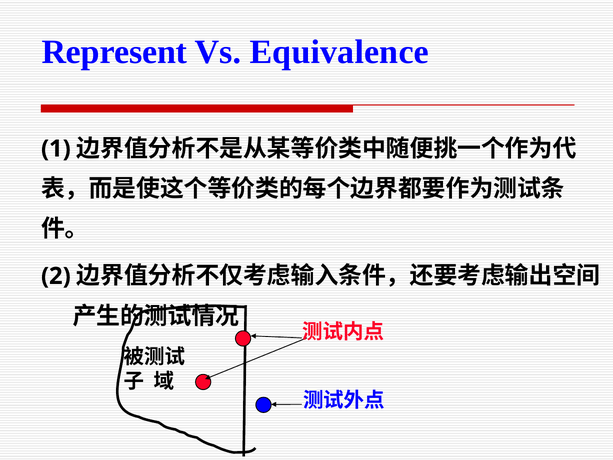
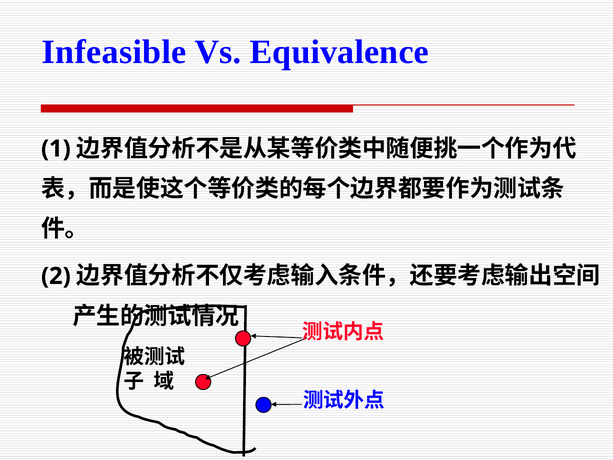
Represent: Represent -> Infeasible
